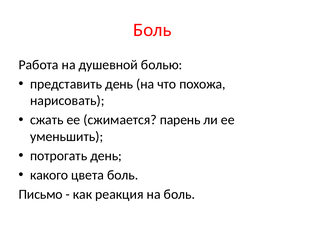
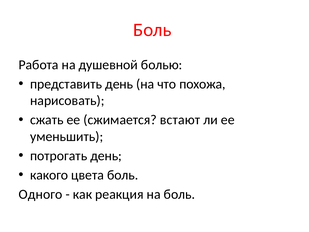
парень: парень -> встают
Письмо: Письмо -> Одного
